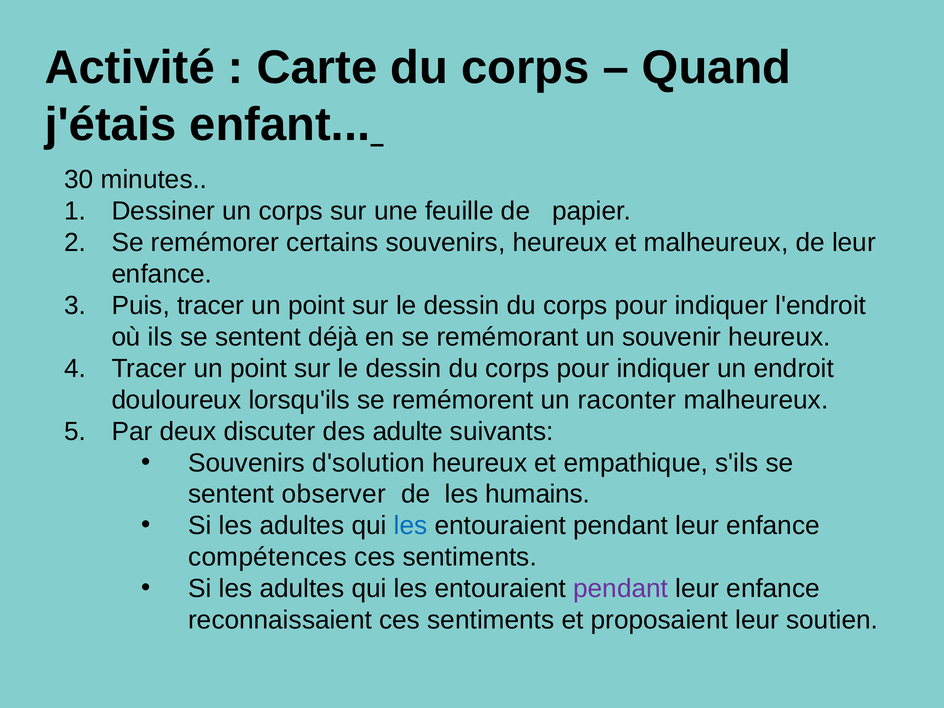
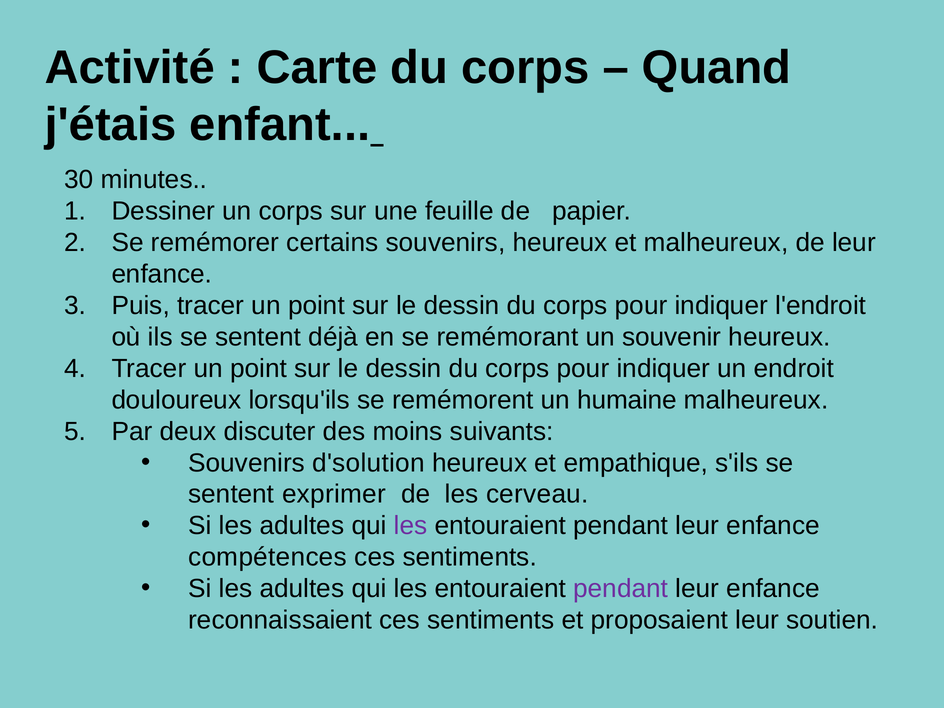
raconter: raconter -> humaine
adulte: adulte -> moins
observer: observer -> exprimer
humains: humains -> cerveau
les at (411, 526) colour: blue -> purple
